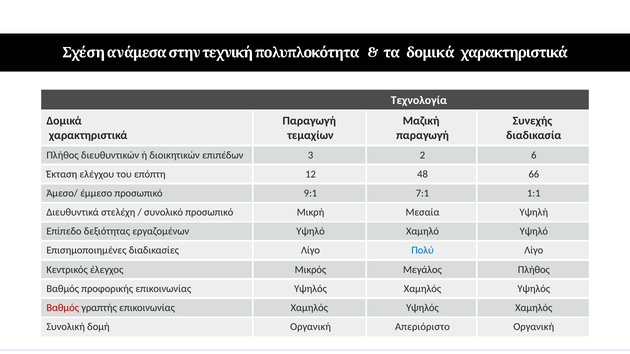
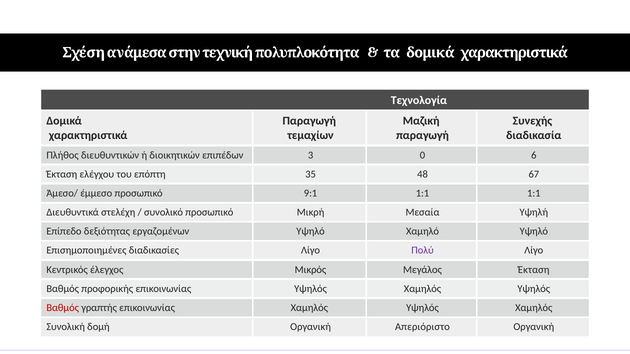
2: 2 -> 0
12: 12 -> 35
66: 66 -> 67
9:1 7:1: 7:1 -> 1:1
Πολύ colour: blue -> purple
Μεγάλος Πλήθος: Πλήθος -> Έκταση
